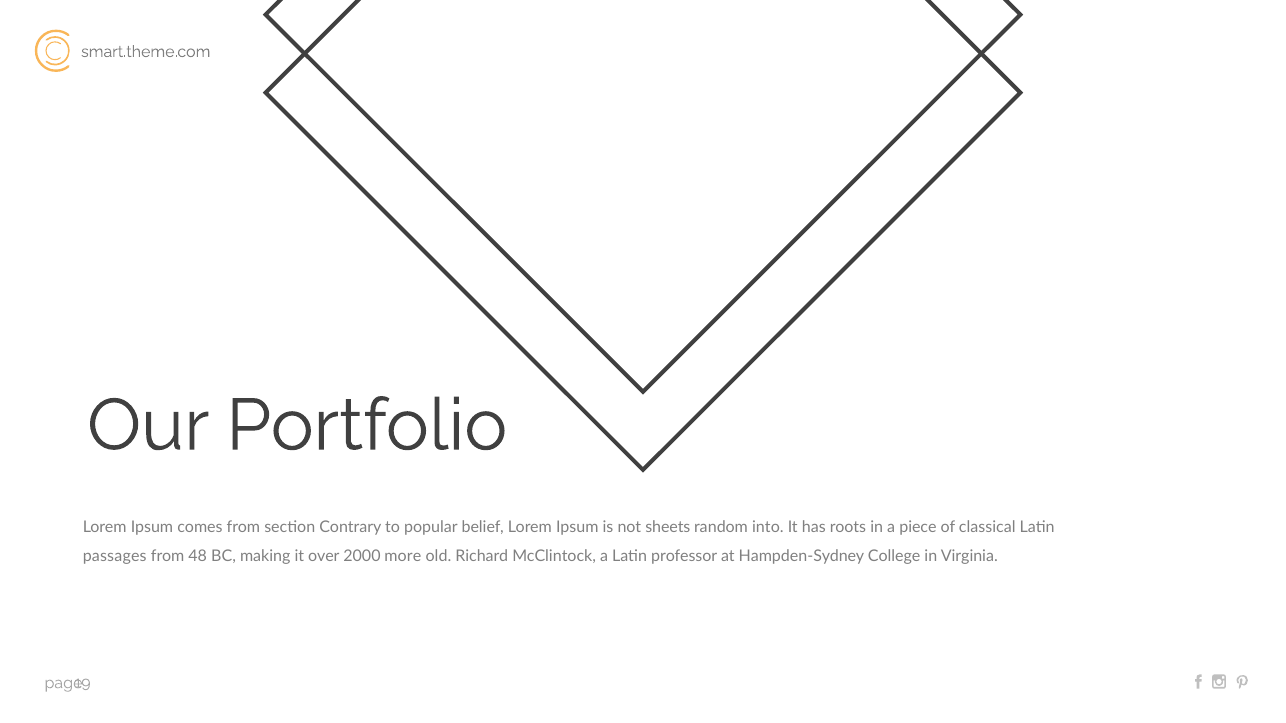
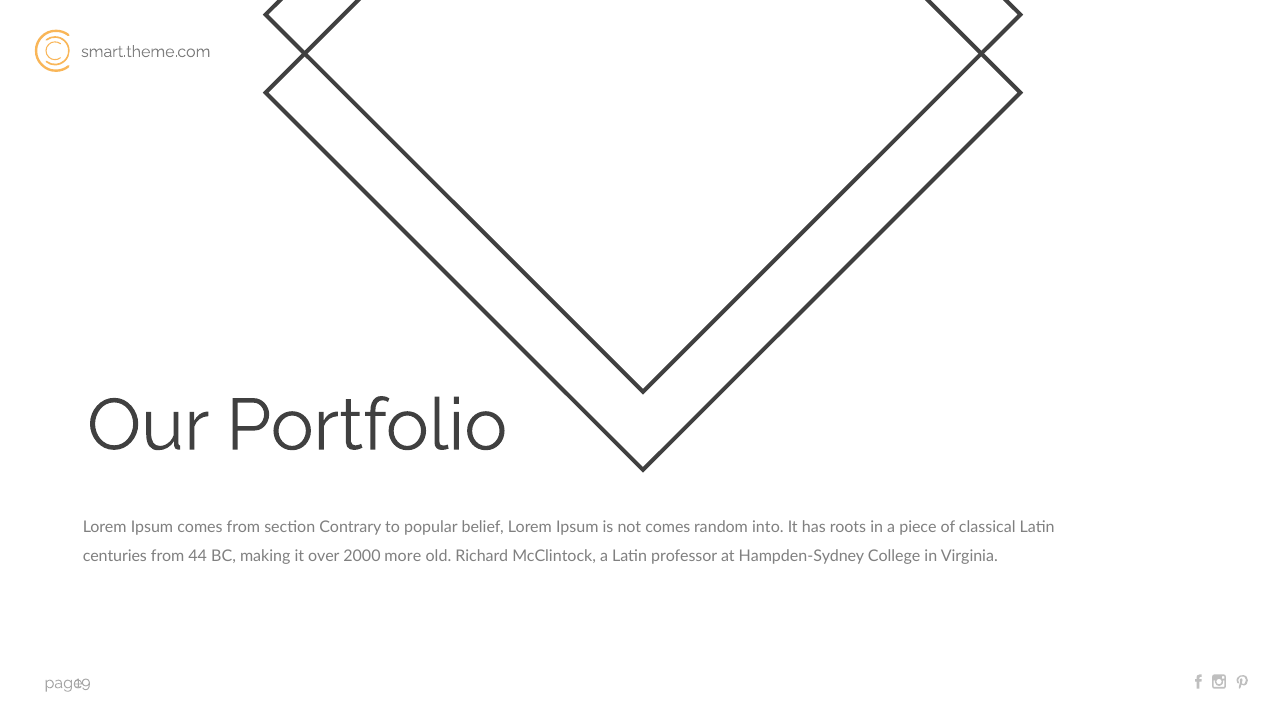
not sheets: sheets -> comes
passages: passages -> centuries
48: 48 -> 44
